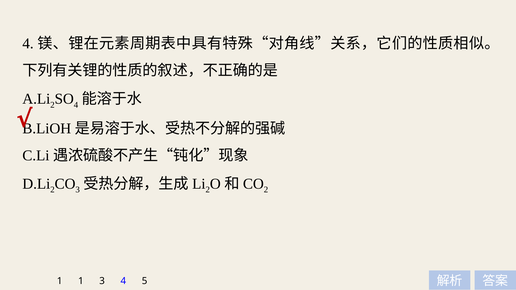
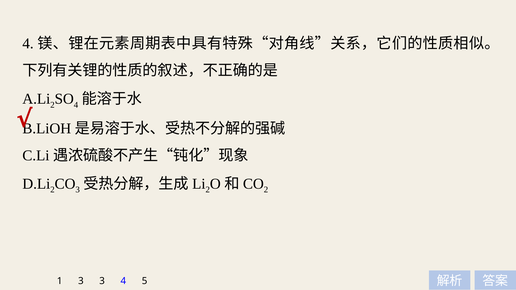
1 1: 1 -> 3
